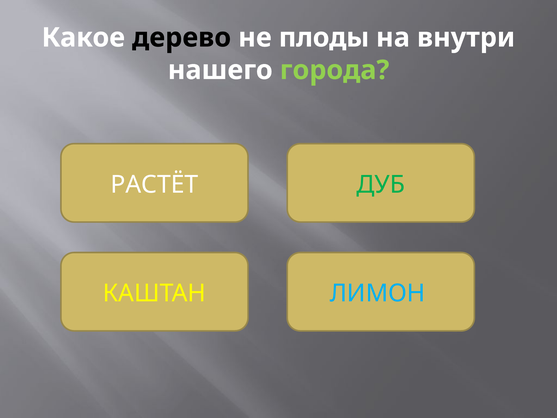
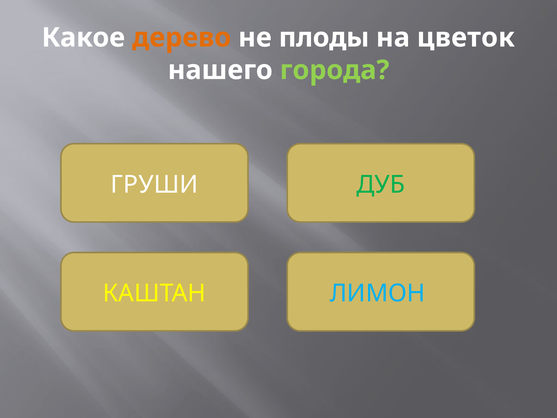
дерево colour: black -> orange
внутри: внутри -> цветок
РАСТЁТ: РАСТЁТ -> ГРУШИ
